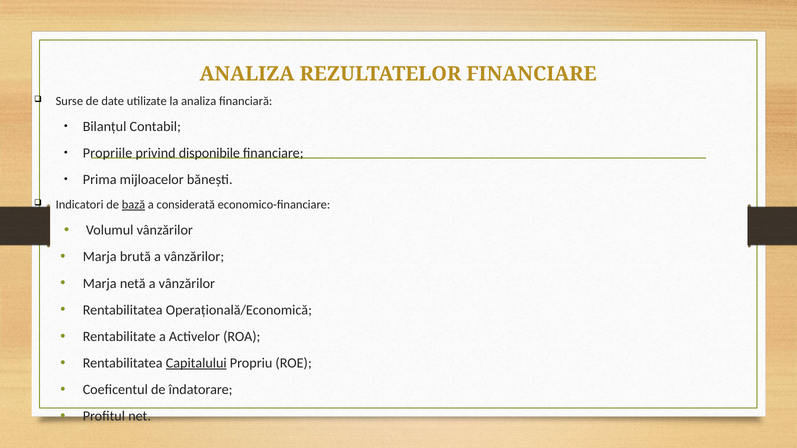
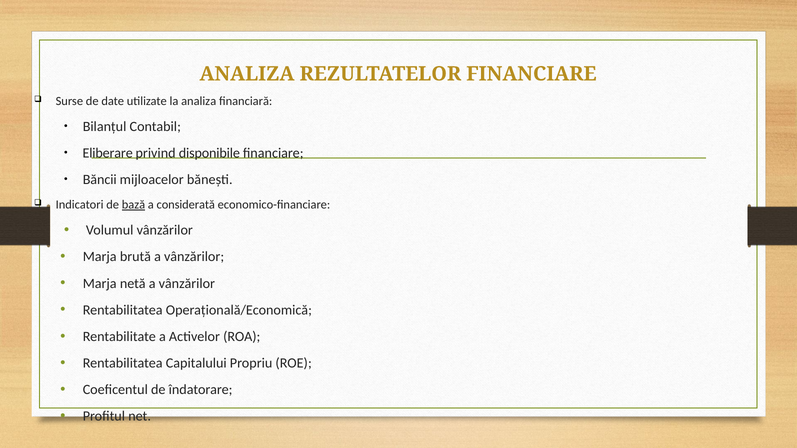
Propriile: Propriile -> Eliberare
Prima: Prima -> Băncii
Capitalului underline: present -> none
